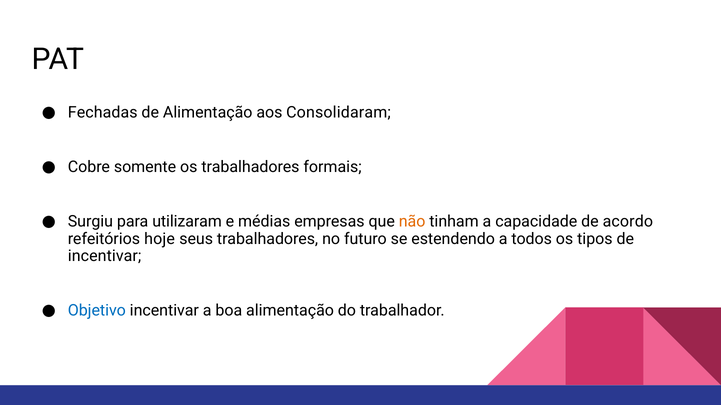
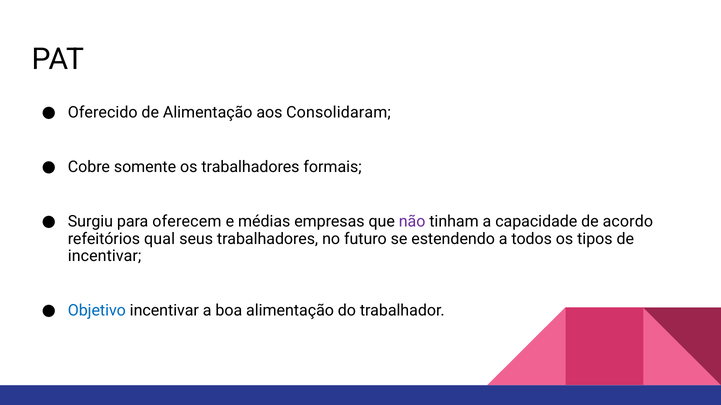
Fechadas: Fechadas -> Oferecido
utilizaram: utilizaram -> oferecem
não colour: orange -> purple
hoje: hoje -> qual
